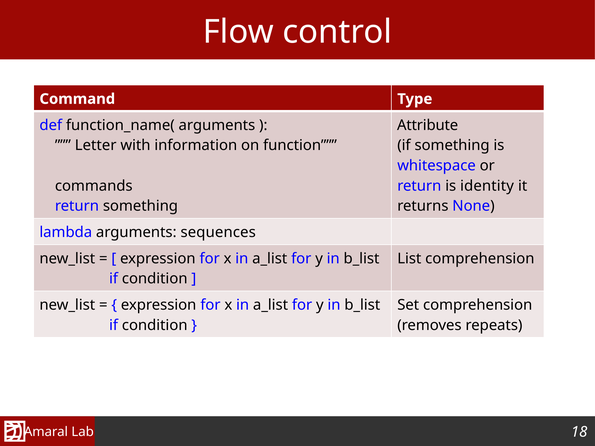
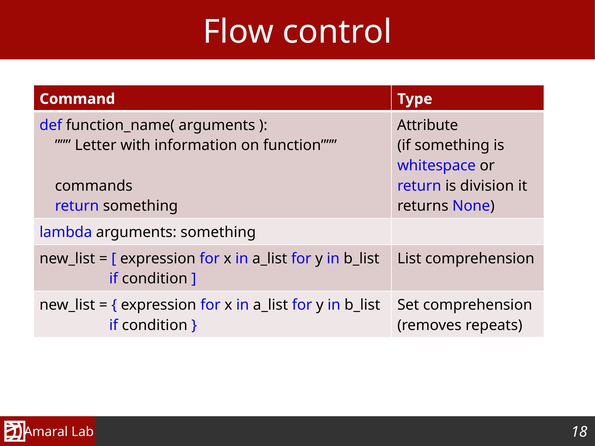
identity: identity -> division
arguments sequences: sequences -> something
